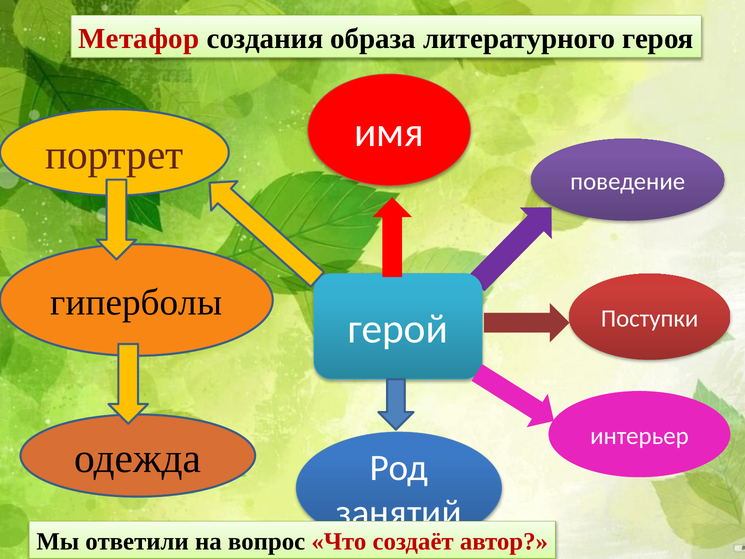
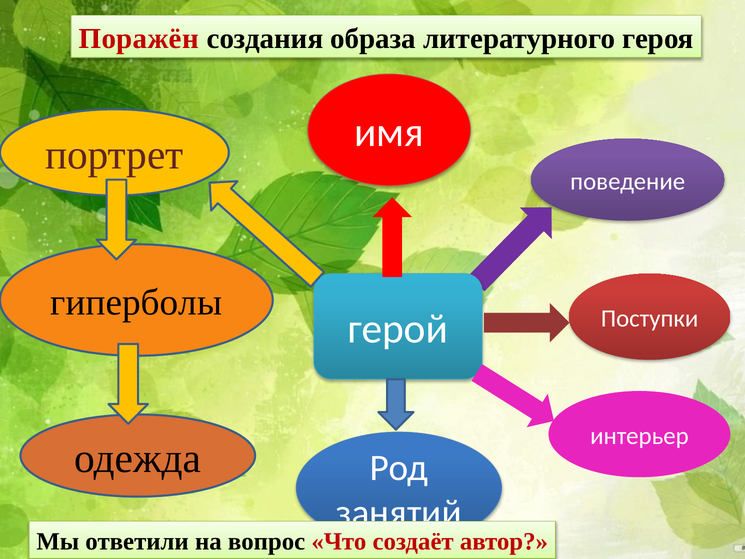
Метафор: Метафор -> Поражён
